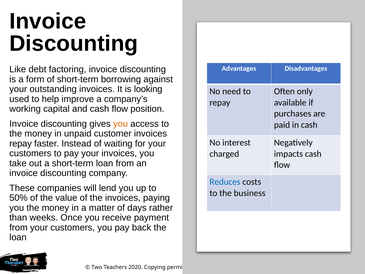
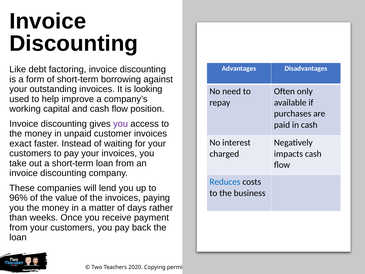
you at (121, 124) colour: orange -> purple
repay at (21, 143): repay -> exact
50%: 50% -> 96%
